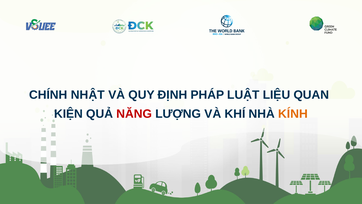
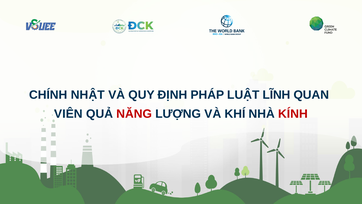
LIỆU: LIỆU -> LĨNH
KIỆN: KIỆN -> VIÊN
KÍNH colour: orange -> red
